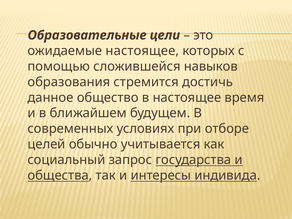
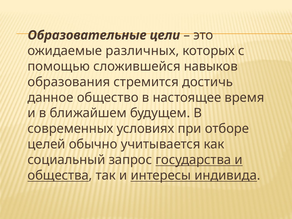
ожидаемые настоящее: настоящее -> различных
